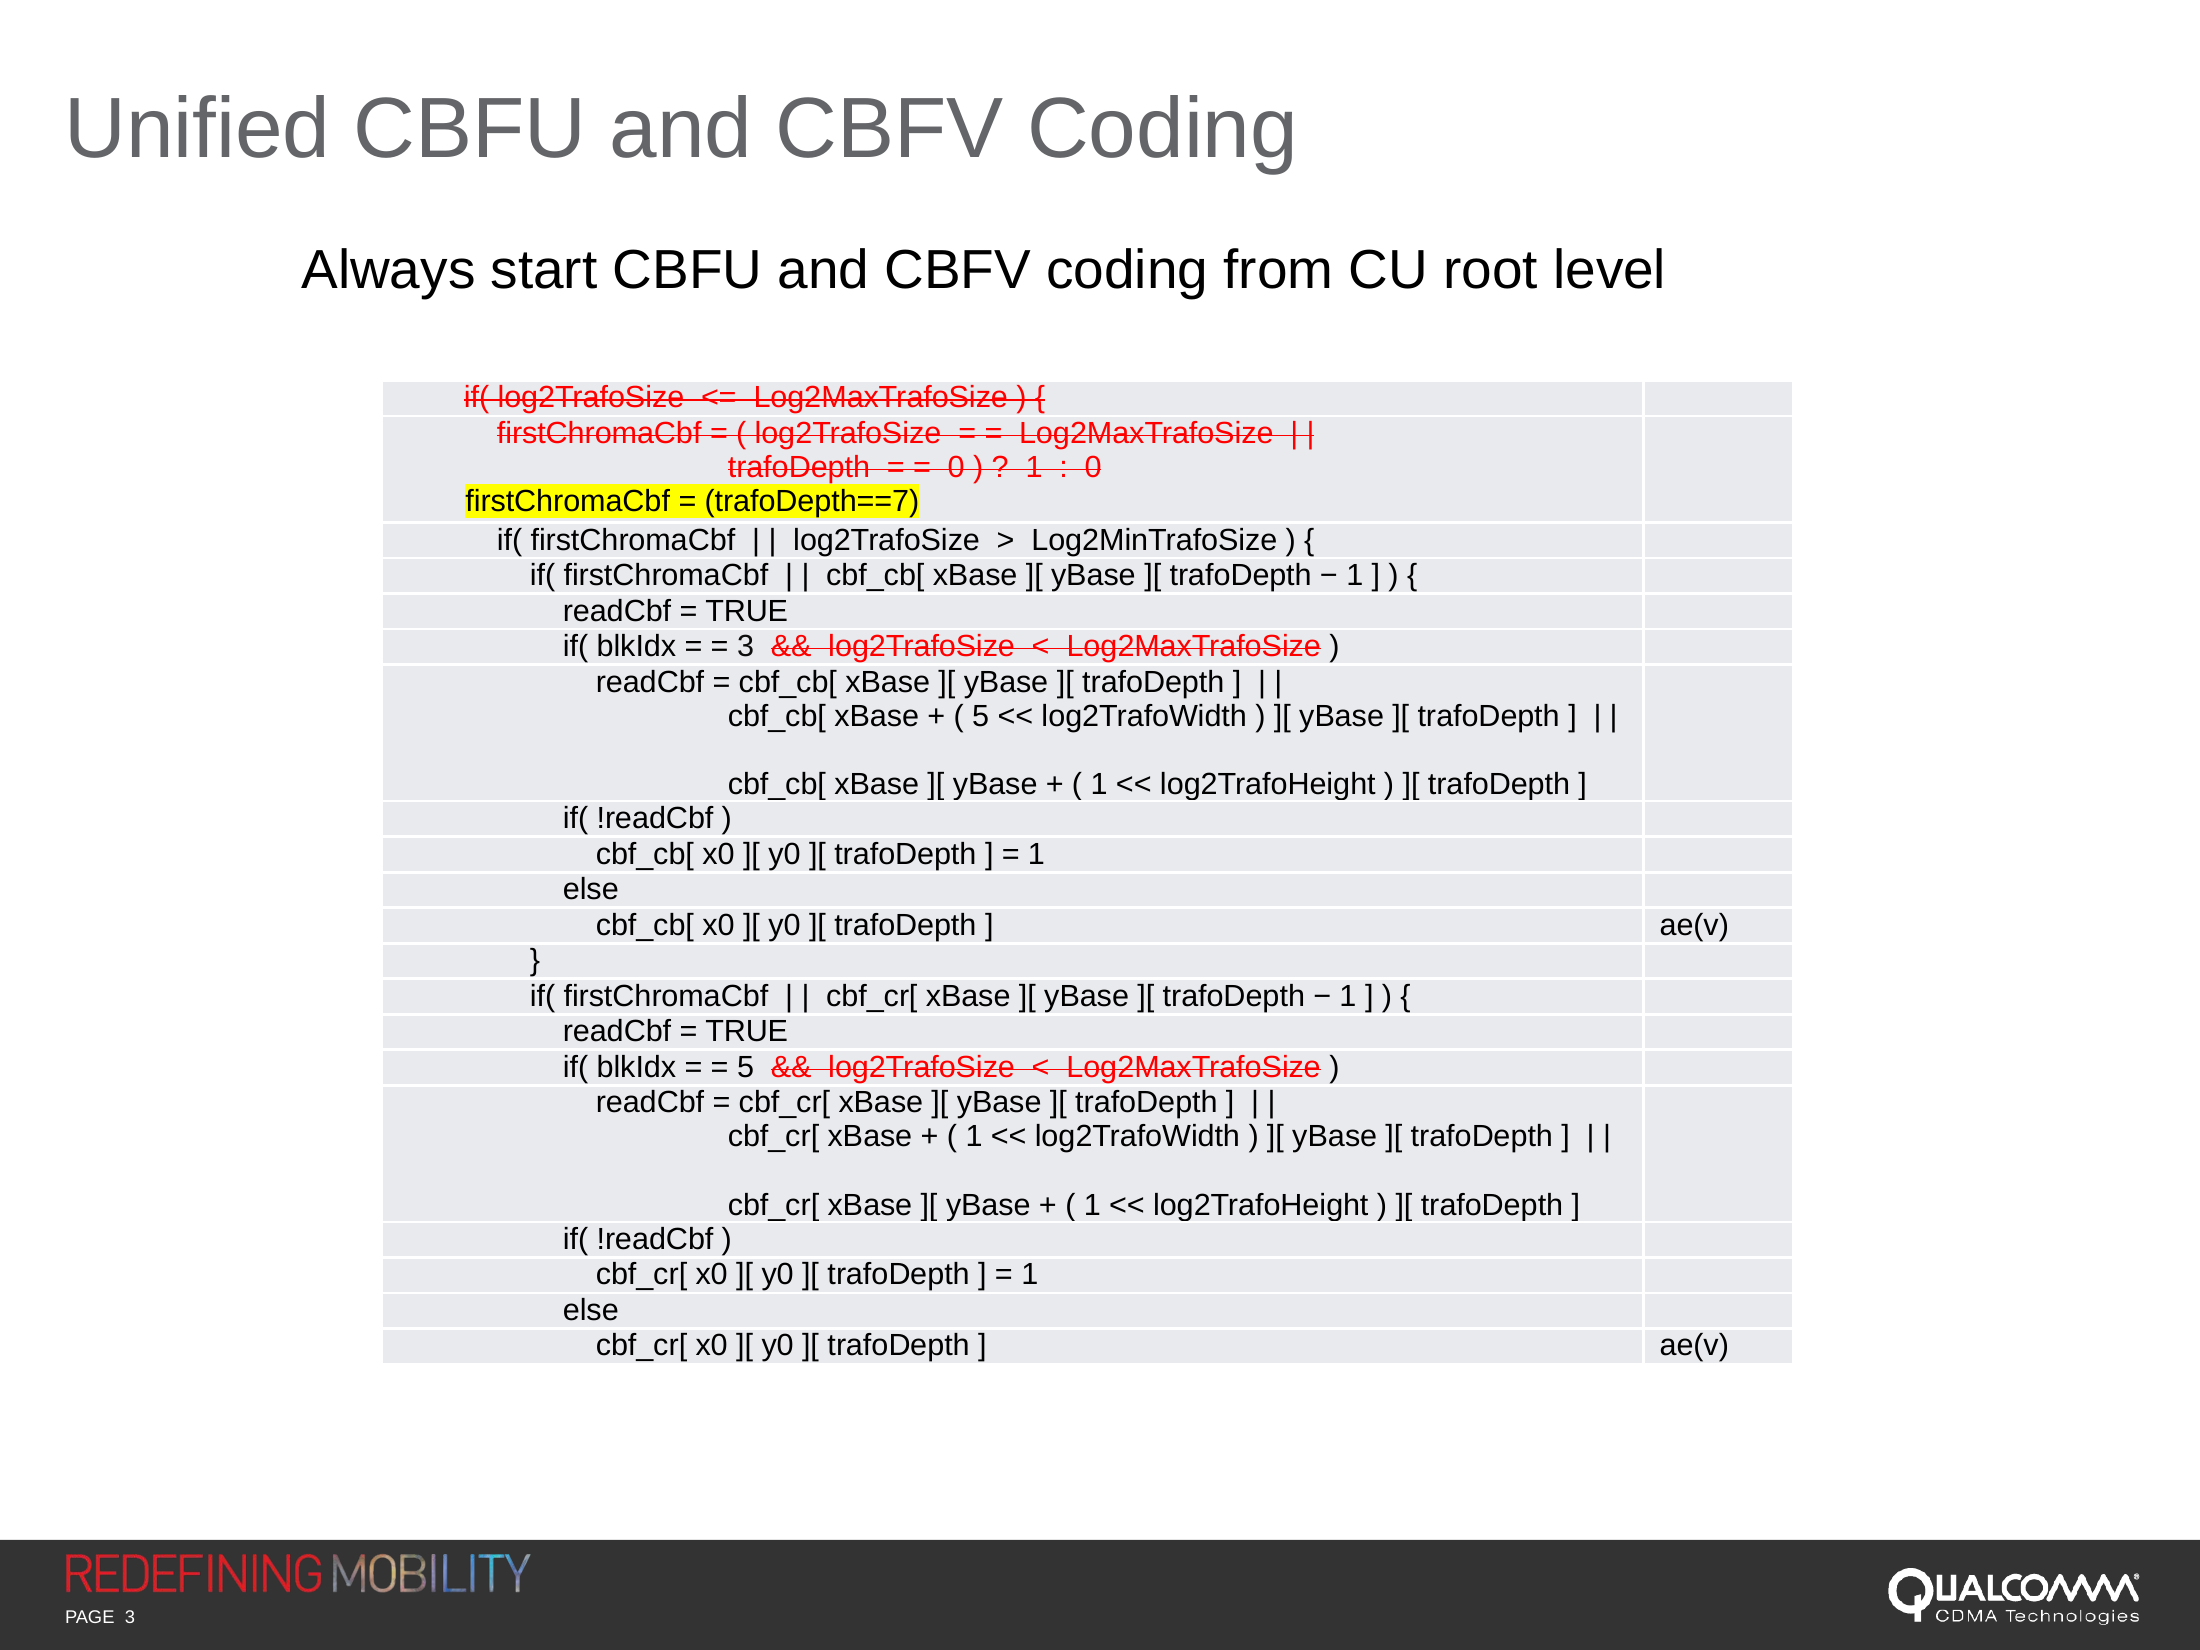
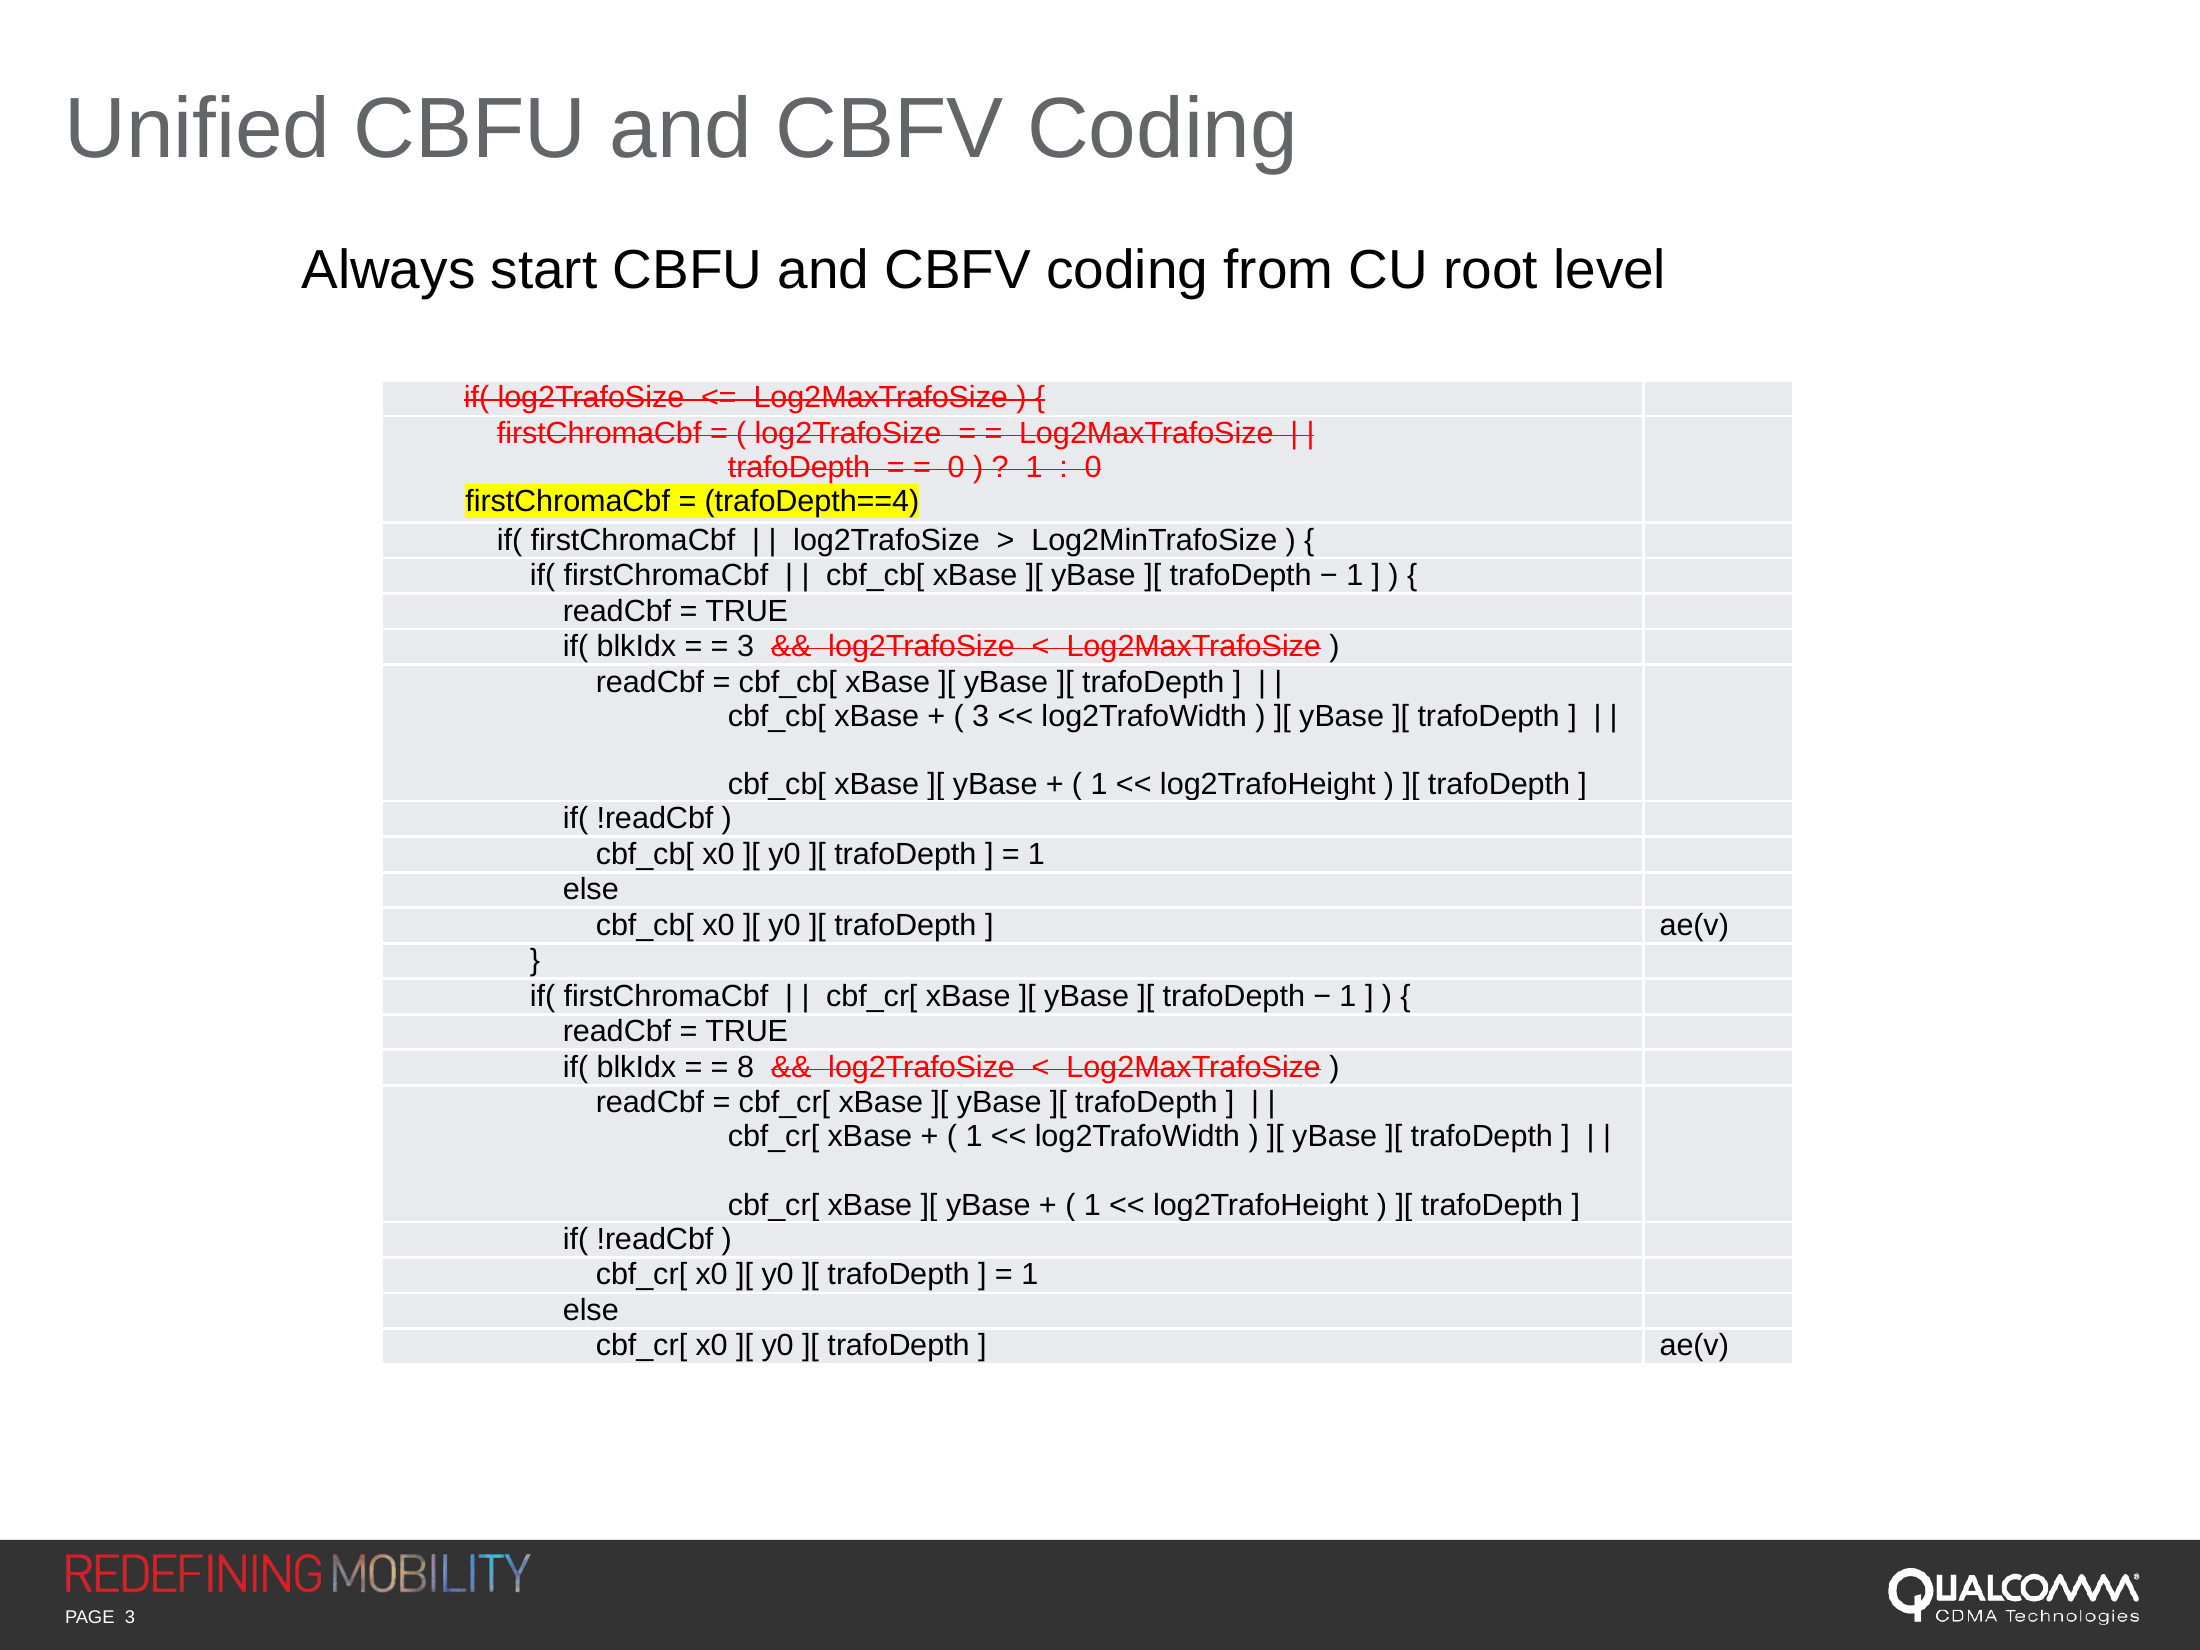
trafoDepth==7: trafoDepth==7 -> trafoDepth==4
5 at (981, 716): 5 -> 3
5 at (746, 1067): 5 -> 8
